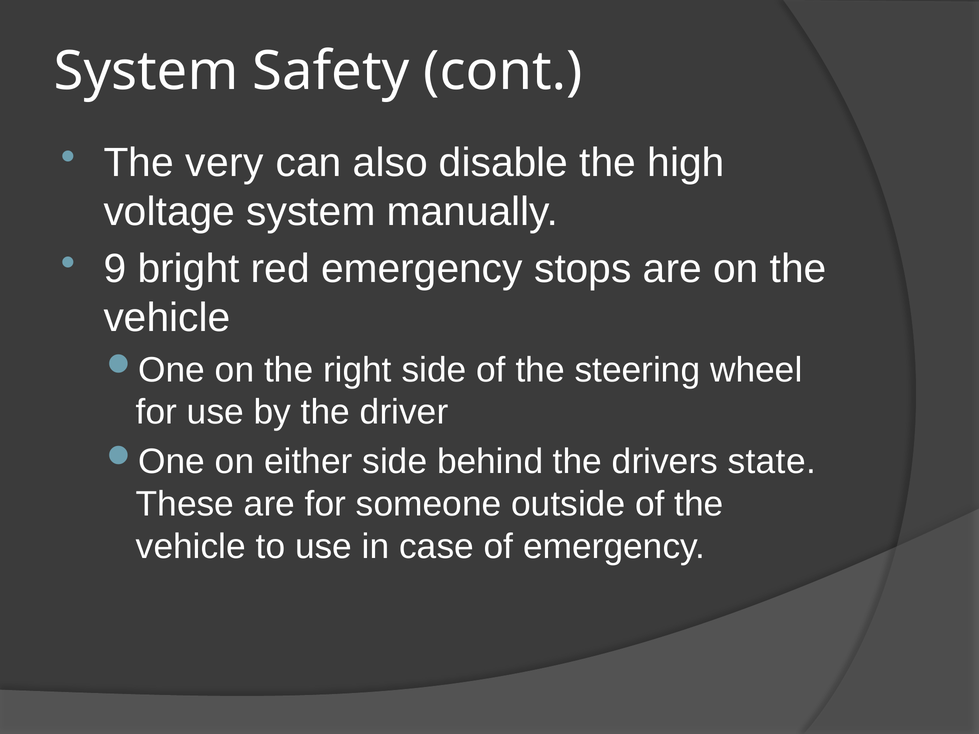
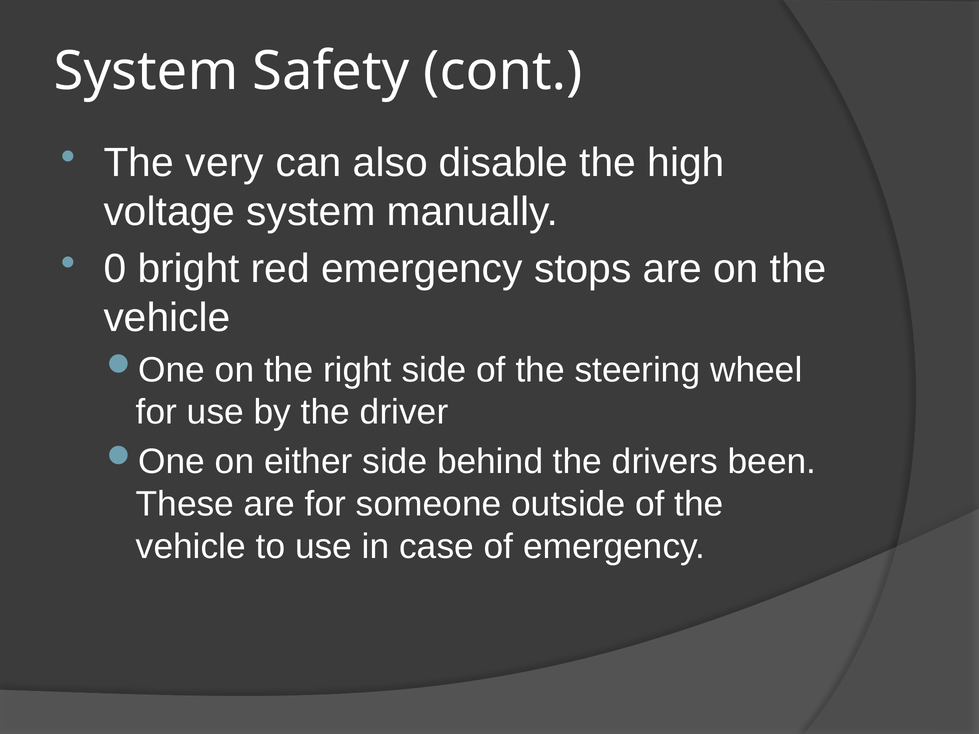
9: 9 -> 0
state: state -> been
